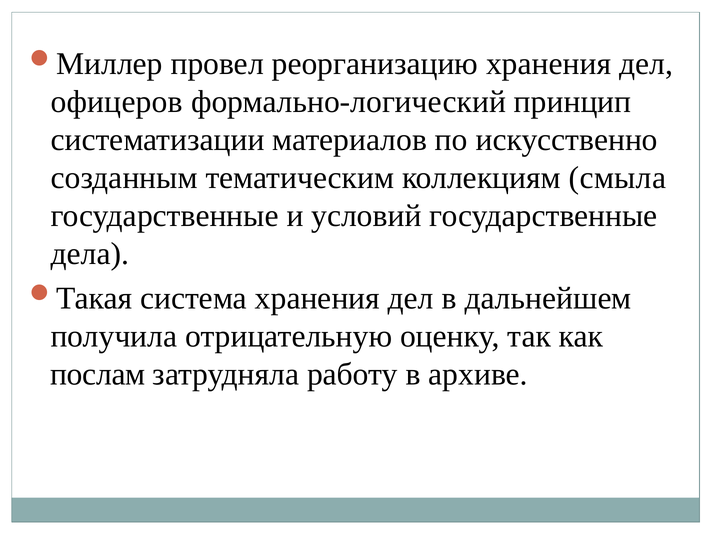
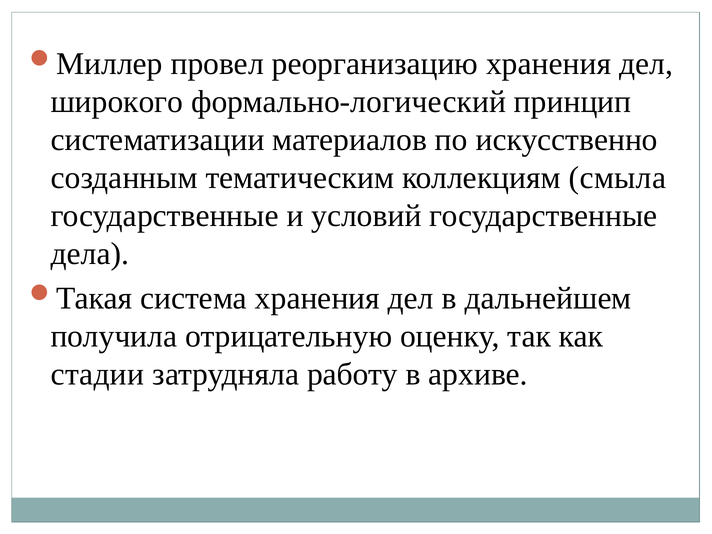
офицеров: офицеров -> широкого
послам: послам -> стадии
